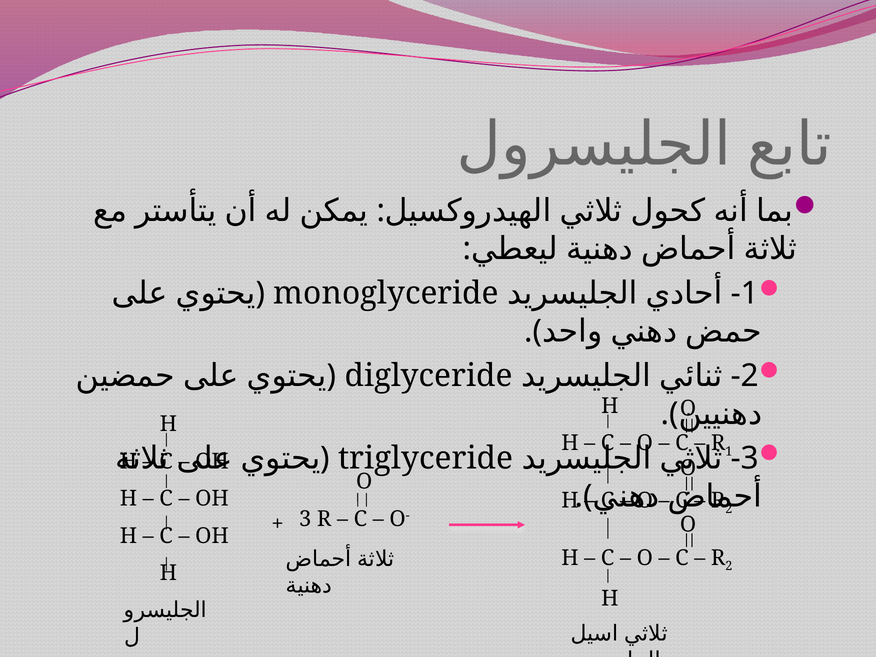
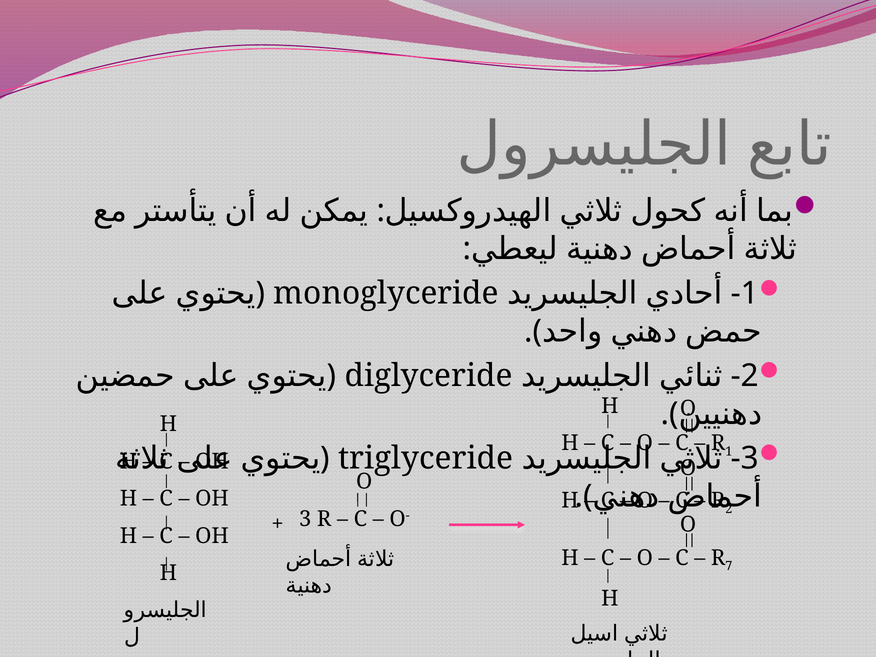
2 at (729, 566): 2 -> 7
